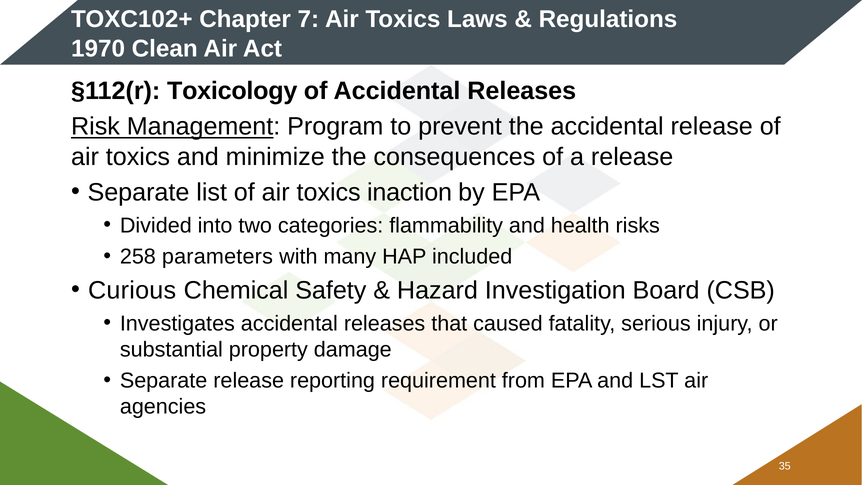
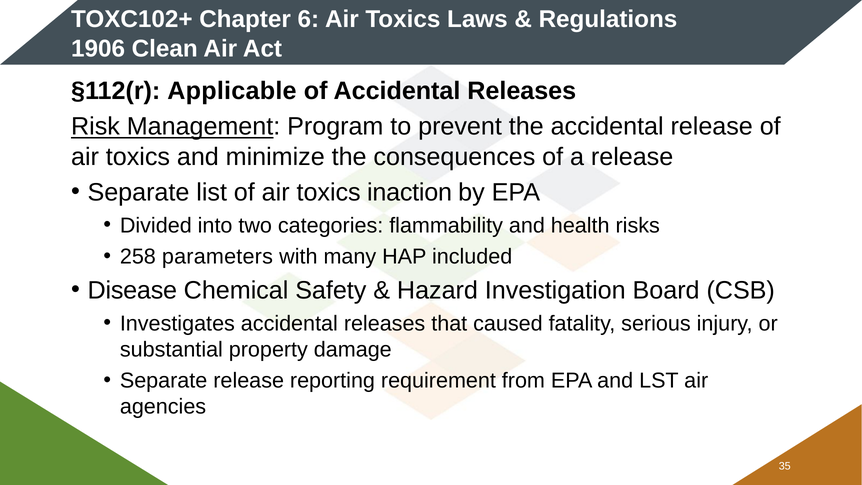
7: 7 -> 6
1970: 1970 -> 1906
Toxicology: Toxicology -> Applicable
Curious: Curious -> Disease
